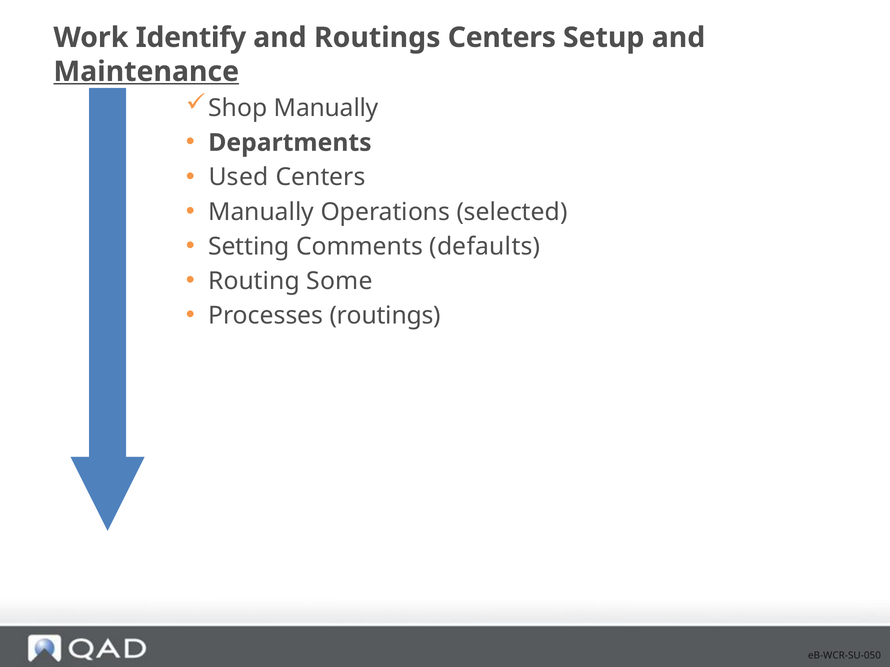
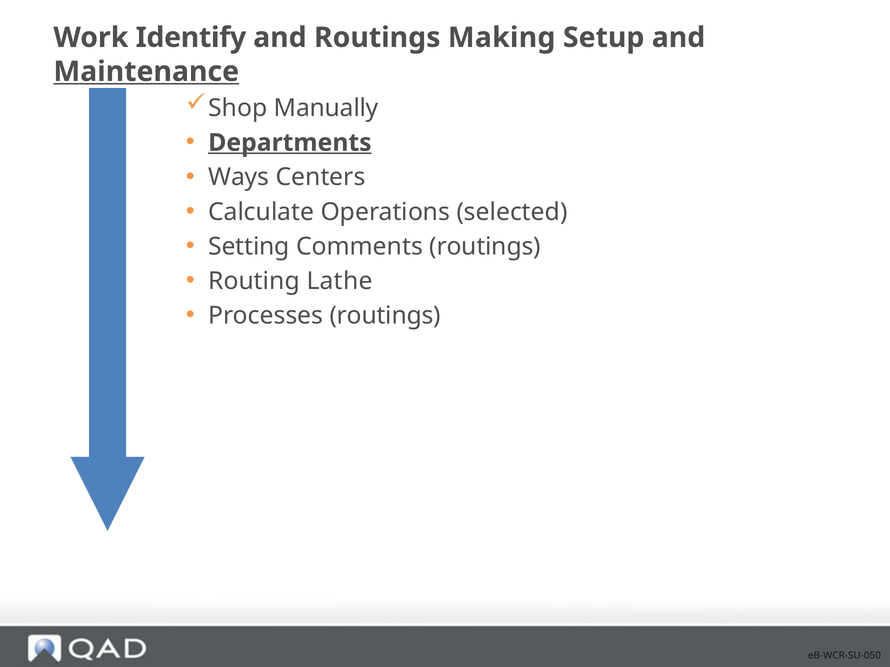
Routings Centers: Centers -> Making
Departments underline: none -> present
Used: Used -> Ways
Manually at (261, 212): Manually -> Calculate
Comments defaults: defaults -> routings
Some: Some -> Lathe
